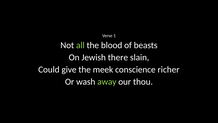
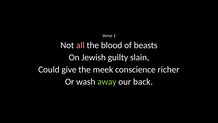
all colour: light green -> pink
there: there -> guilty
thou: thou -> back
